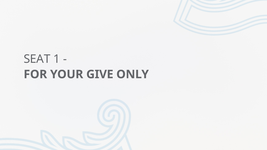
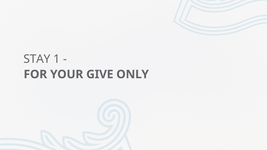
SEAT: SEAT -> STAY
